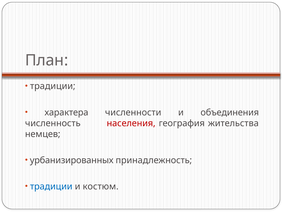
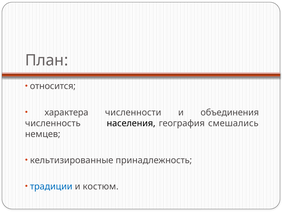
традиции at (53, 86): традиции -> относится
населения colour: red -> black
жительства: жительства -> смешались
урбанизированных: урбанизированных -> кельтизированные
